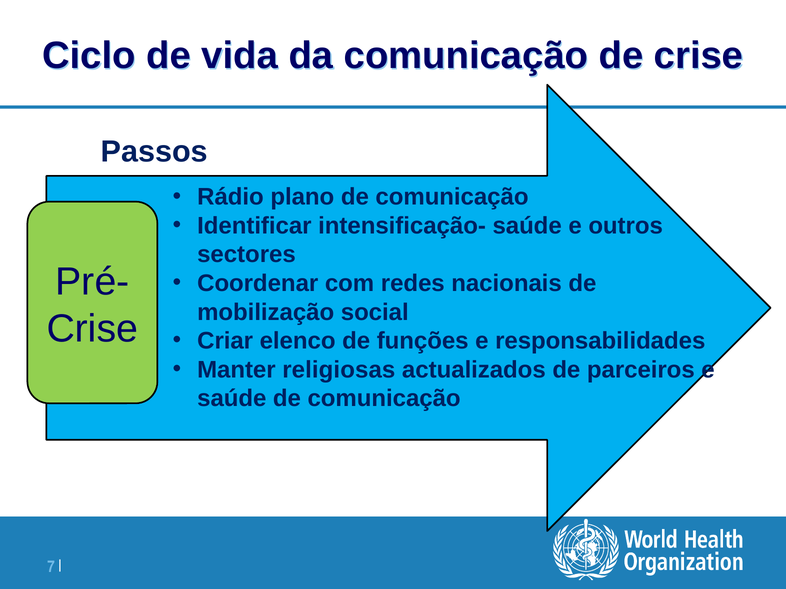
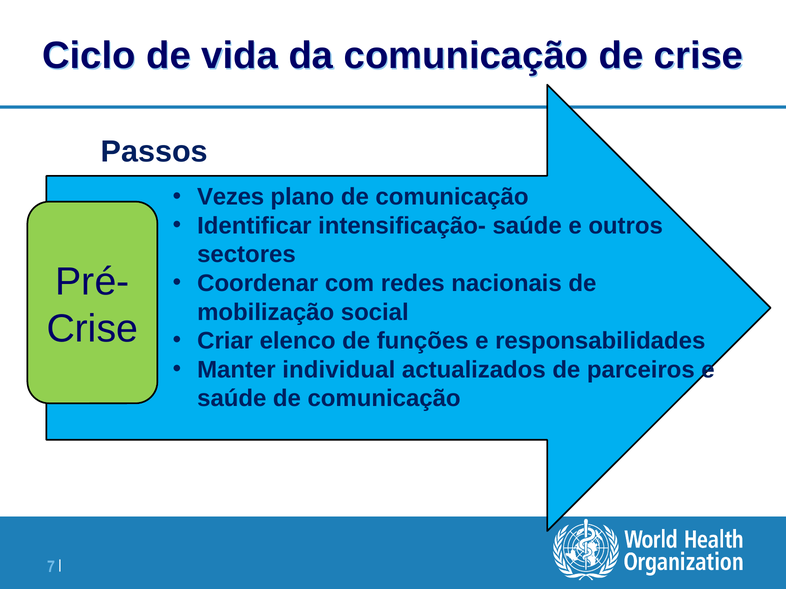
Rádio: Rádio -> Vezes
religiosas: religiosas -> individual
